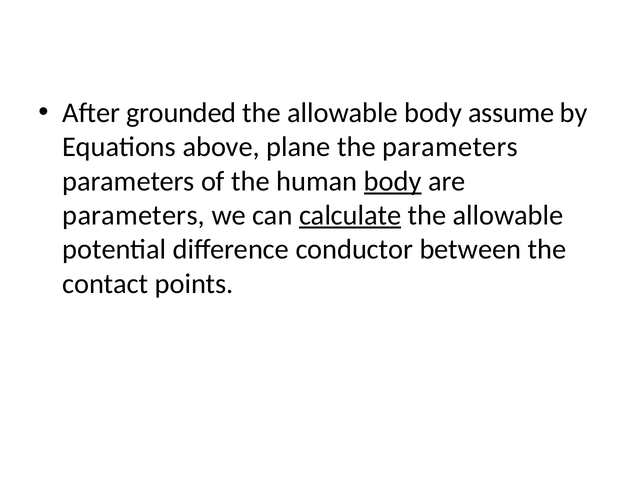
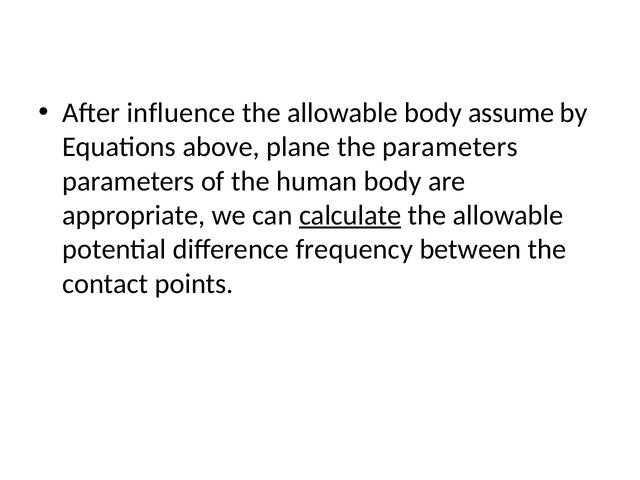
grounded: grounded -> influence
body at (393, 181) underline: present -> none
parameters at (134, 215): parameters -> appropriate
conductor: conductor -> frequency
